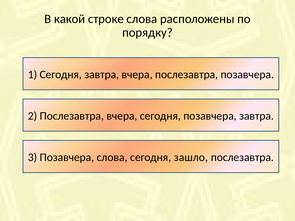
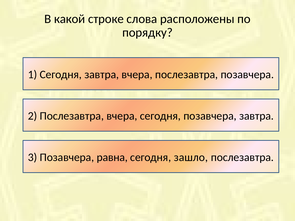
Позавчера слова: слова -> равна
